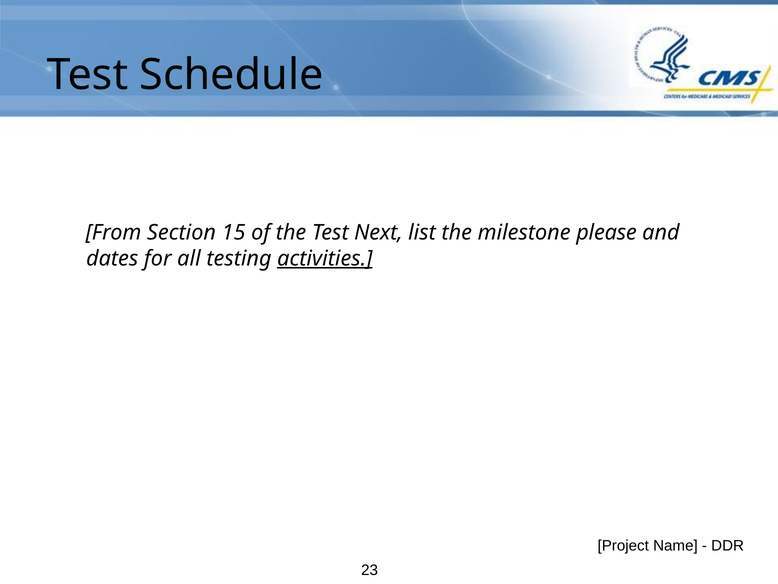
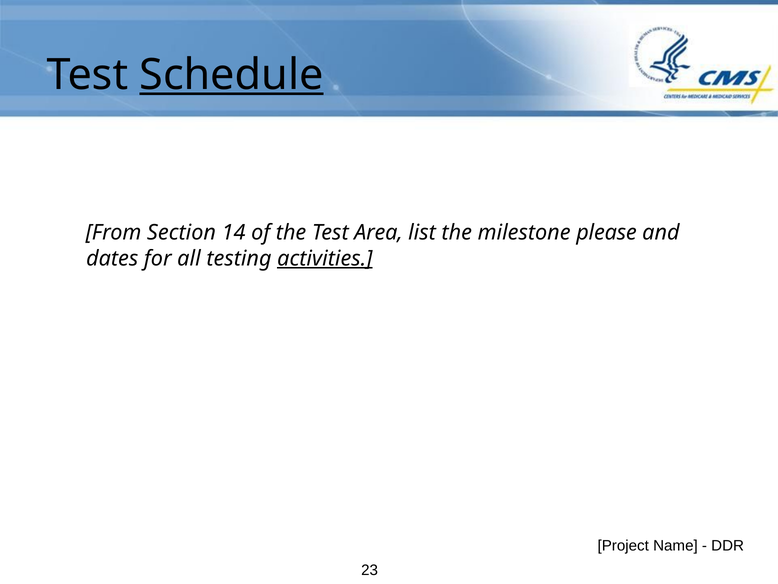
Schedule underline: none -> present
15: 15 -> 14
Next: Next -> Area
